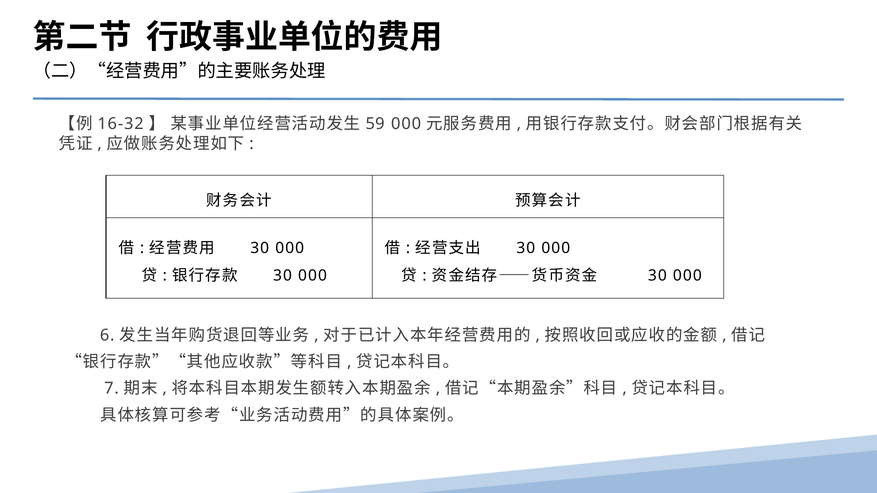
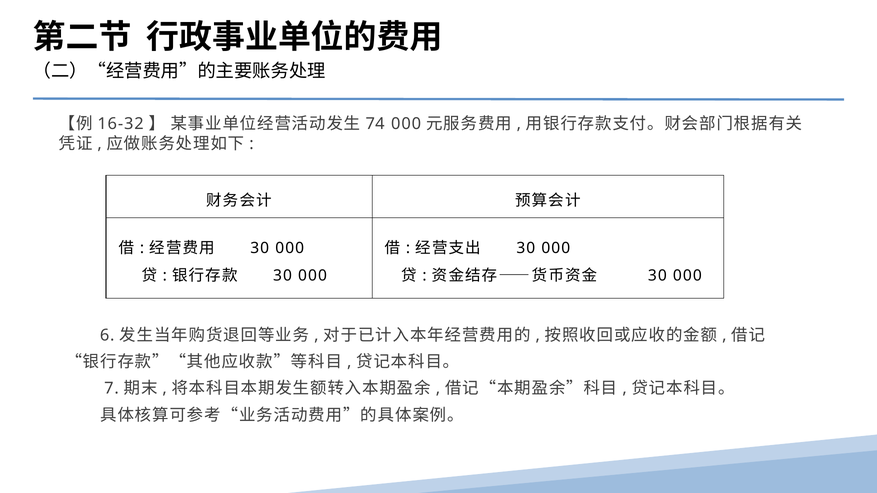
59: 59 -> 74
